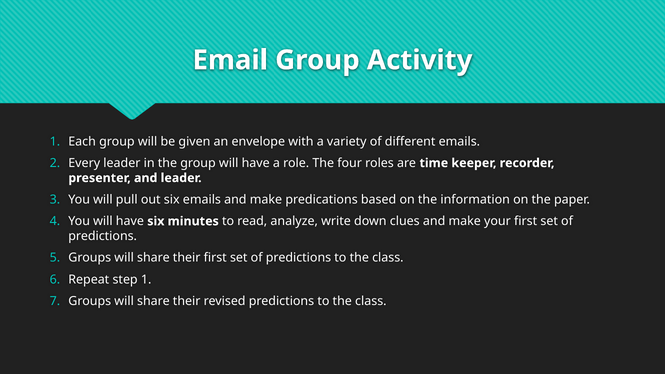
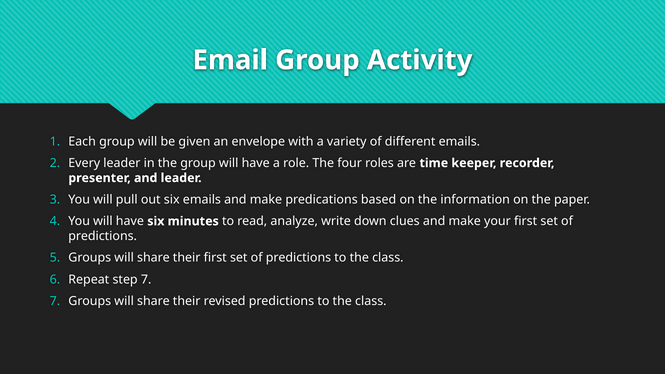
step 1: 1 -> 7
